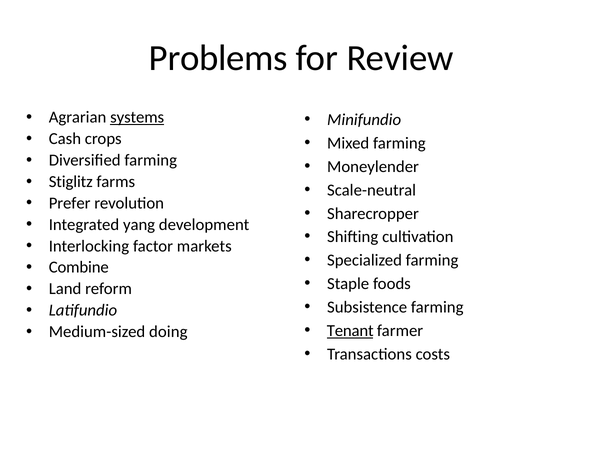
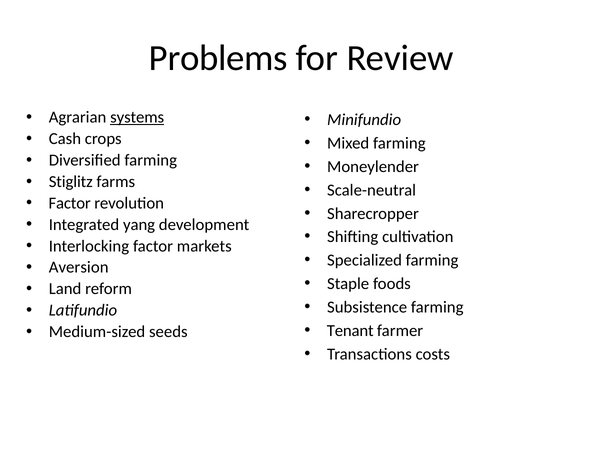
Prefer at (70, 203): Prefer -> Factor
Combine: Combine -> Aversion
Tenant underline: present -> none
doing: doing -> seeds
